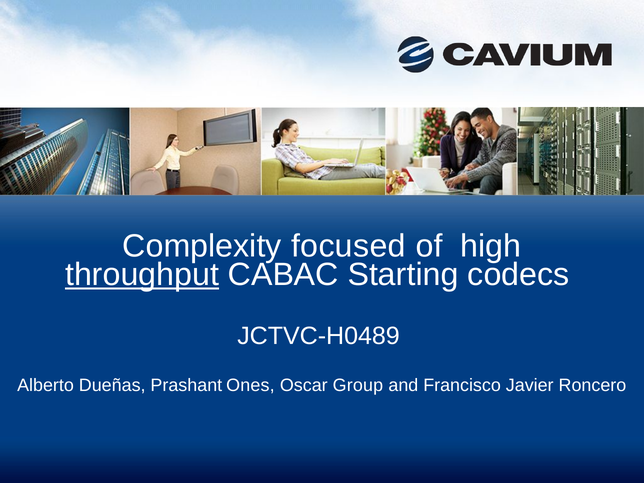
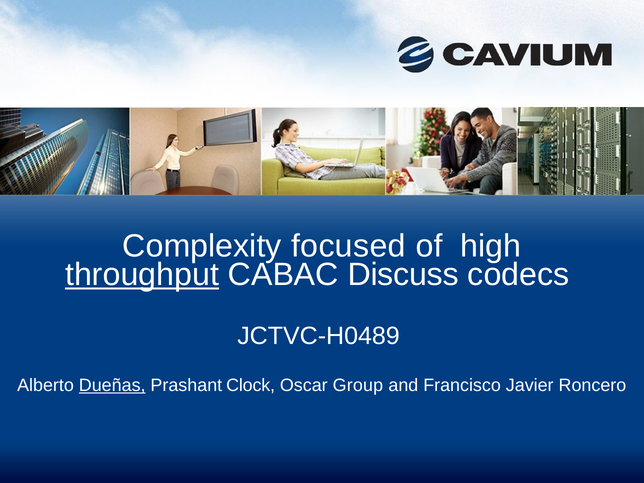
Starting: Starting -> Discuss
Dueñas underline: none -> present
Ones: Ones -> Clock
